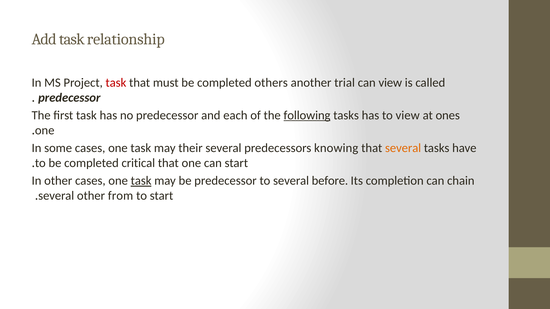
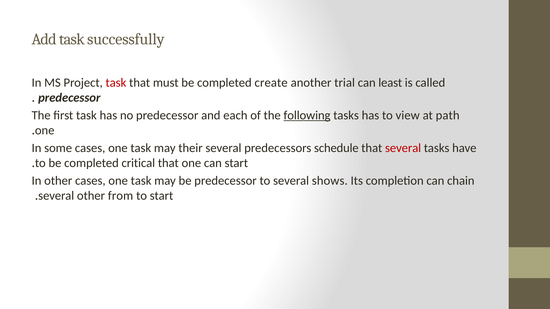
relationship: relationship -> successfully
others: others -> create
can view: view -> least
ones: ones -> path
knowing: knowing -> schedule
several at (403, 148) colour: orange -> red
task at (141, 181) underline: present -> none
before: before -> shows
